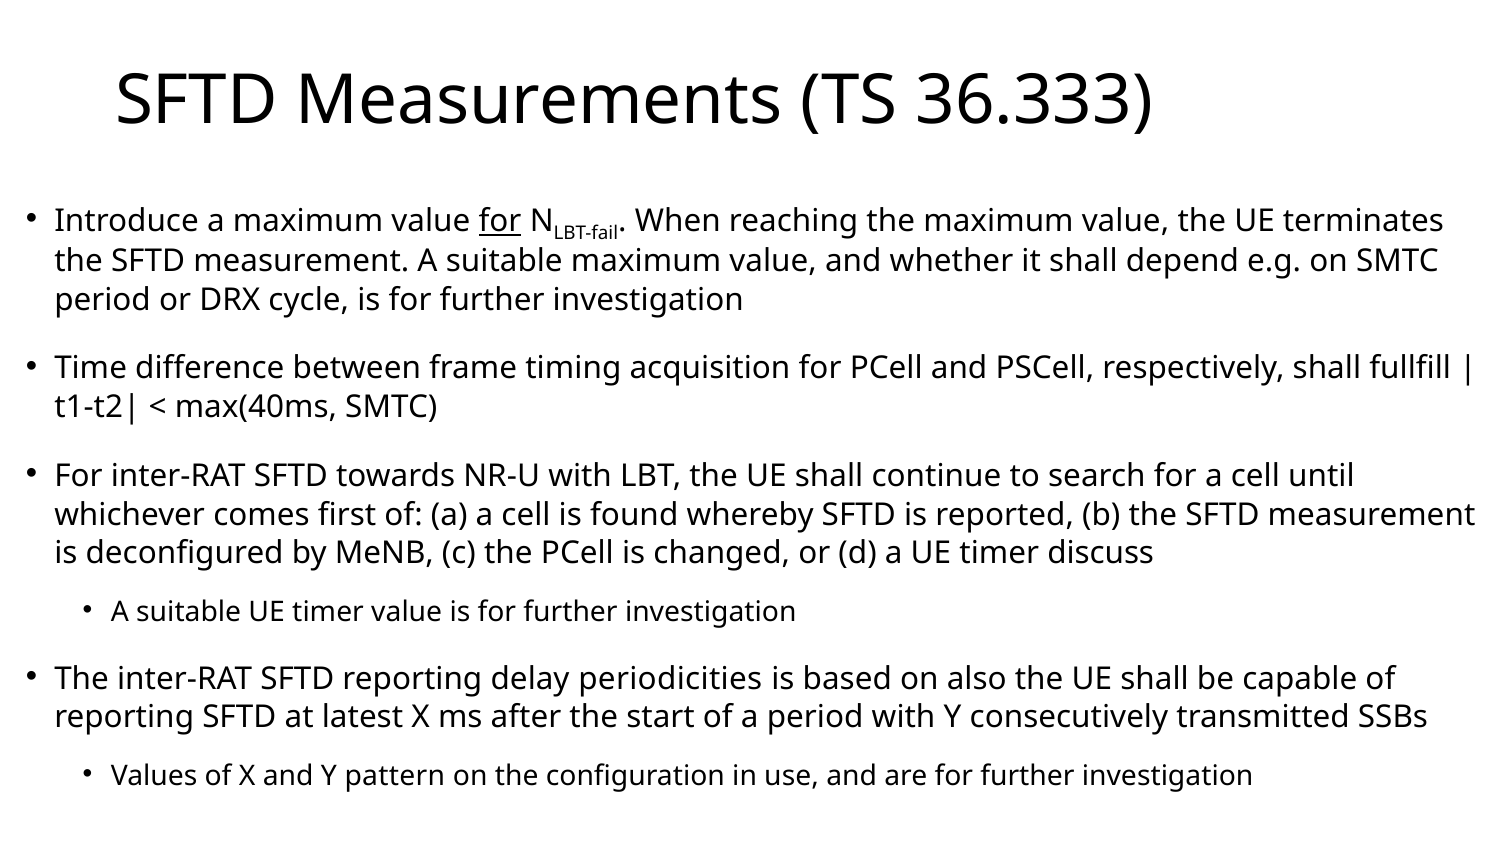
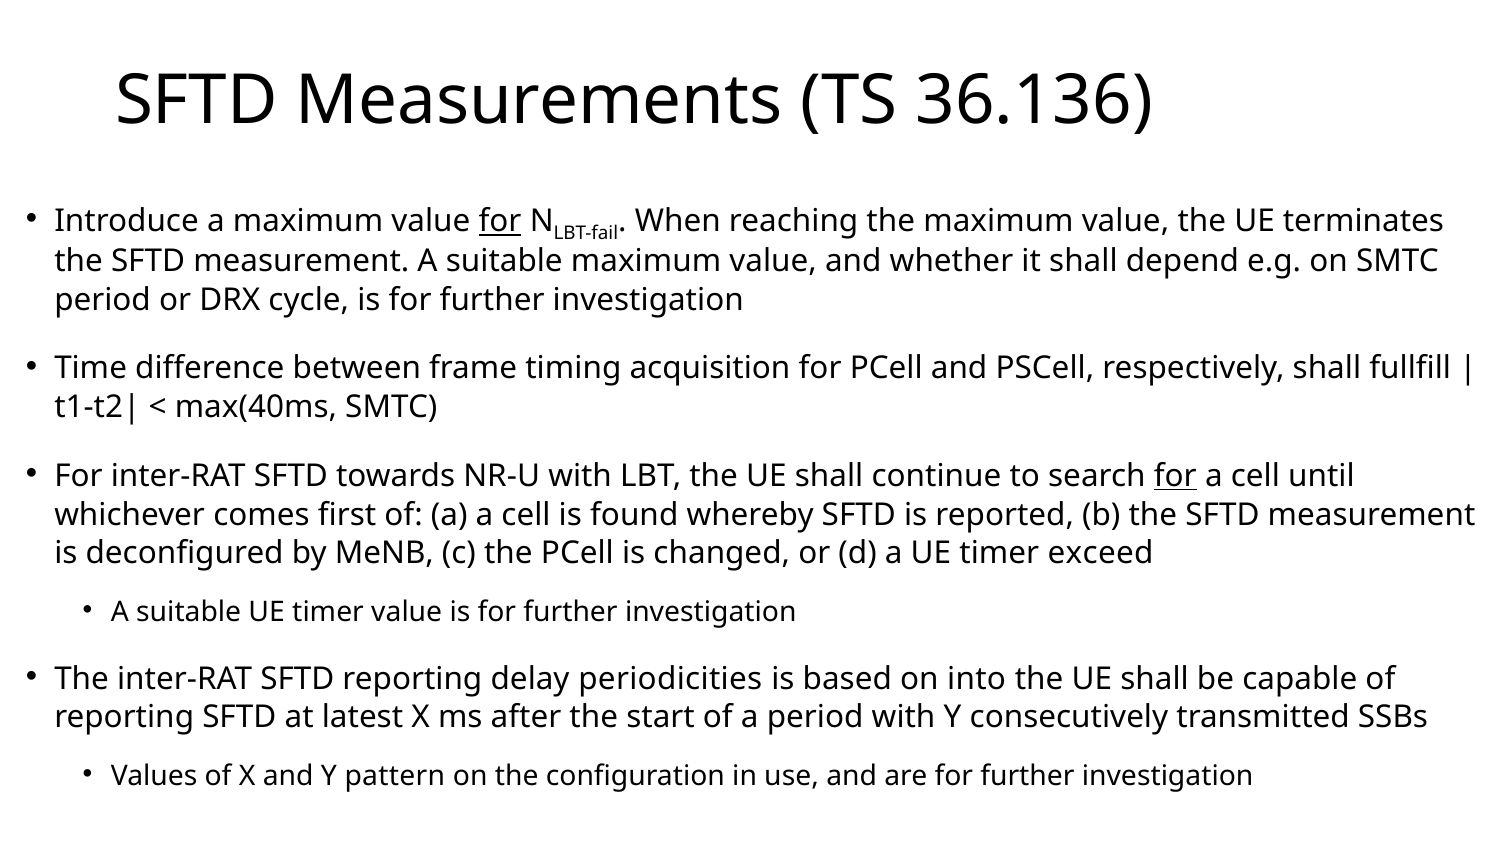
36.333: 36.333 -> 36.136
for at (1175, 476) underline: none -> present
discuss: discuss -> exceed
also: also -> into
